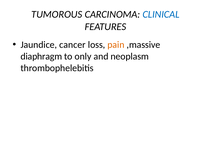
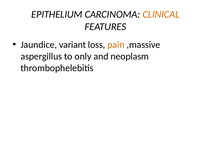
TUMOROUS: TUMOROUS -> EPITHELIUM
CLINICAL colour: blue -> orange
cancer: cancer -> variant
diaphragm: diaphragm -> aspergillus
